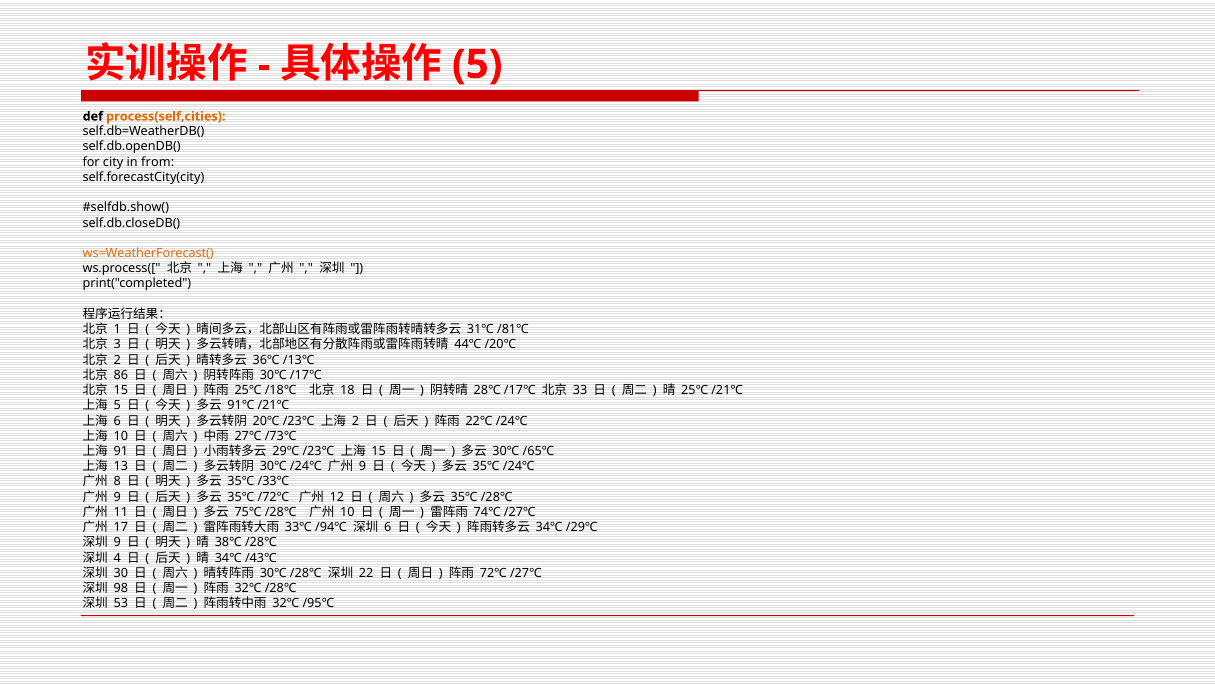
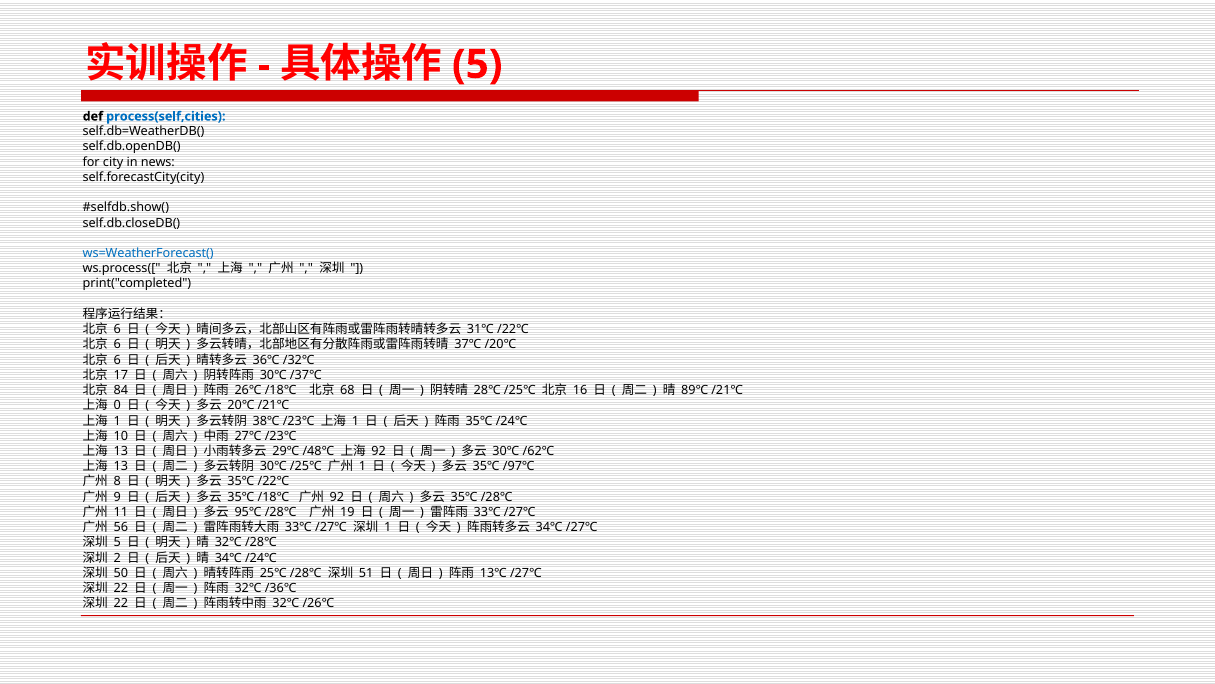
process(self,cities colour: orange -> blue
from: from -> news
ws=WeatherForecast( colour: orange -> blue
1 at (117, 329): 1 -> 6
31℃ /81℃: /81℃ -> /22℃
3 at (117, 344): 3 -> 6
44℃: 44℃ -> 37℃
2 at (117, 360): 2 -> 6
/13℃: /13℃ -> /32℃
86: 86 -> 17
30℃ /17℃: /17℃ -> /37℃
15 at (121, 390): 15 -> 84
25℃ at (248, 390): 25℃ -> 26℃
18: 18 -> 68
28℃ /17℃: /17℃ -> /25℃
33: 33 -> 16
25℃ at (695, 390): 25℃ -> 89℃
5 at (117, 405): 5 -> 0
91℃: 91℃ -> 20℃
6 at (117, 420): 6 -> 1
20℃: 20℃ -> 38℃
2 at (355, 420): 2 -> 1
22℃ at (479, 420): 22℃ -> 35℃
27℃ /73℃: /73℃ -> /23℃
91 at (121, 451): 91 -> 13
29℃ /23℃: /23℃ -> /48℃
15 at (379, 451): 15 -> 92
/65℃: /65℃ -> /62℃
30℃ /24℃: /24℃ -> /25℃
9 at (363, 466): 9 -> 1
35℃ /24℃: /24℃ -> /97℃
35℃ /33℃: /33℃ -> /22℃
35℃ /72℃: /72℃ -> /18℃
12 at (337, 497): 12 -> 92
75℃: 75℃ -> 95℃
10 at (347, 512): 10 -> 19
74℃ at (487, 512): 74℃ -> 33℃
17: 17 -> 56
/94℃ at (331, 527): /94℃ -> /27℃
6 at (388, 527): 6 -> 1
34℃ /29℃: /29℃ -> /27℃
9 at (117, 542): 9 -> 5
38℃ at (228, 542): 38℃ -> 32℃
4: 4 -> 2
34℃ /43℃: /43℃ -> /24℃
30: 30 -> 50
30℃ at (273, 573): 30℃ -> 25℃
22: 22 -> 51
72℃: 72℃ -> 13℃
98 at (121, 588): 98 -> 22
32℃ /28℃: /28℃ -> /36℃
53 at (121, 603): 53 -> 22
/95℃: /95℃ -> /26℃
